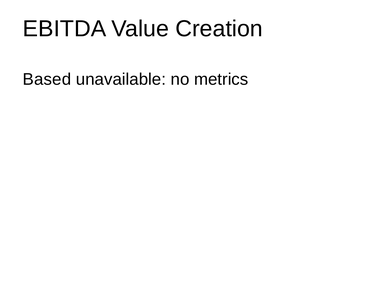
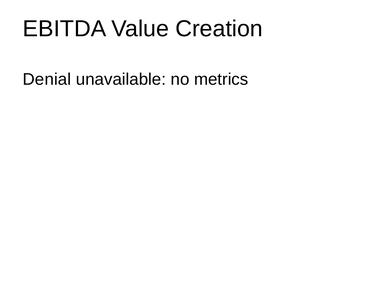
Based: Based -> Denial
